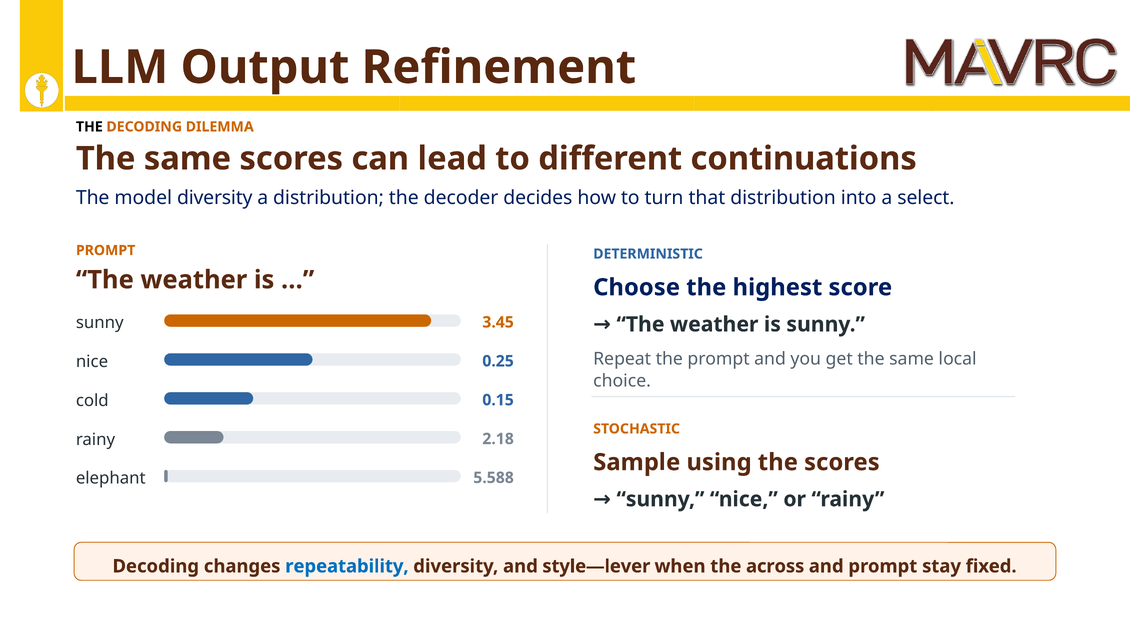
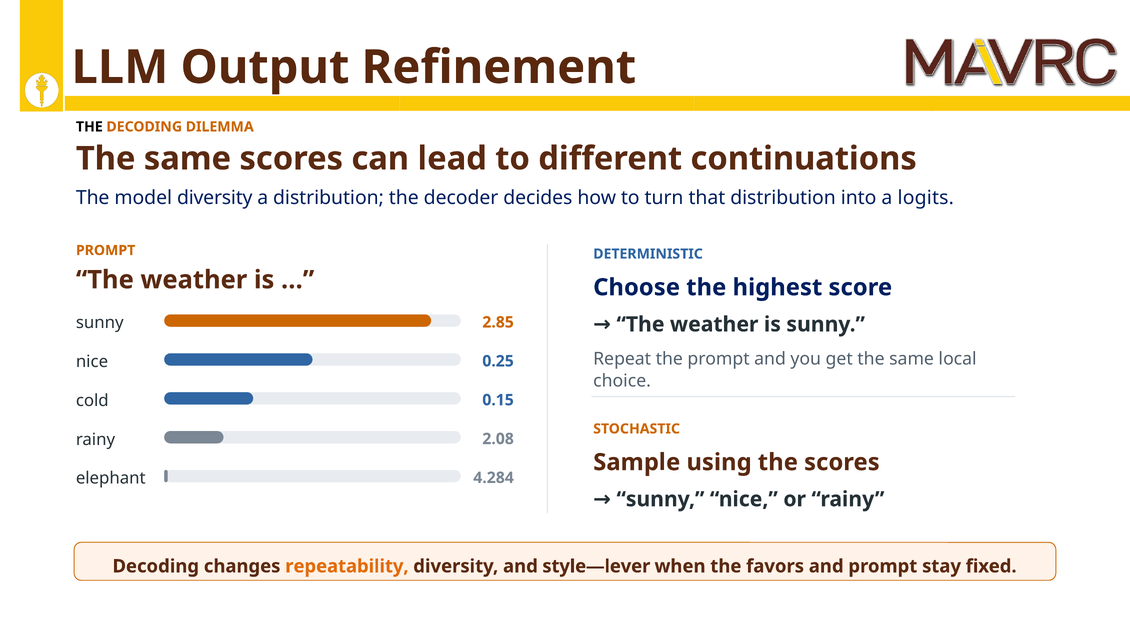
select: select -> logits
3.45: 3.45 -> 2.85
2.18: 2.18 -> 2.08
5.588: 5.588 -> 4.284
repeatability colour: blue -> orange
across: across -> favors
